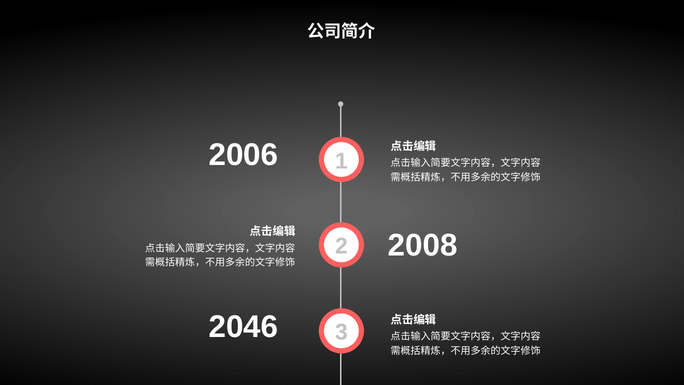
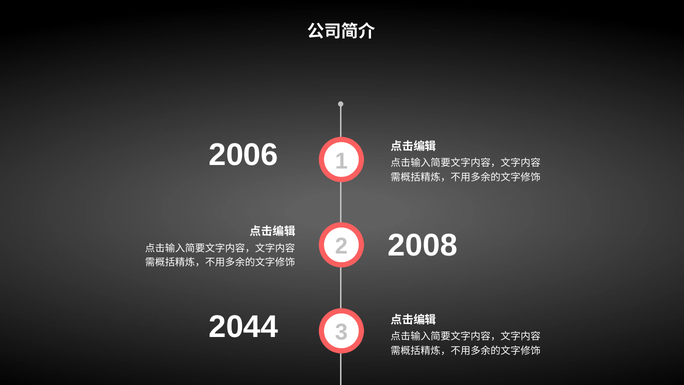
2046: 2046 -> 2044
